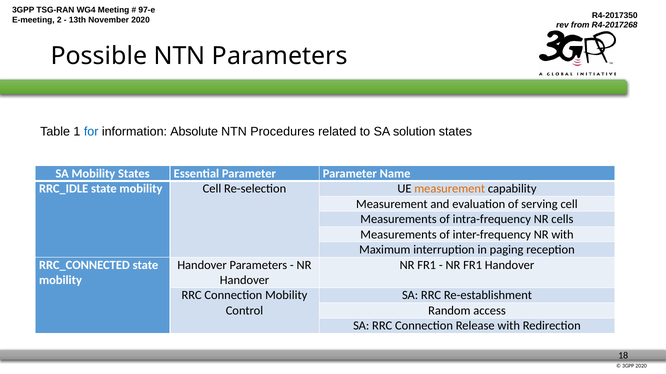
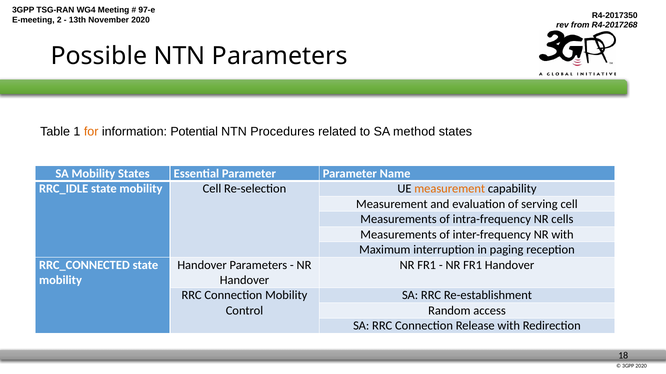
for colour: blue -> orange
Absolute: Absolute -> Potential
solution: solution -> method
